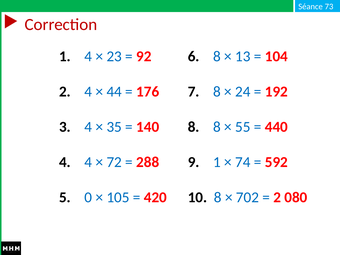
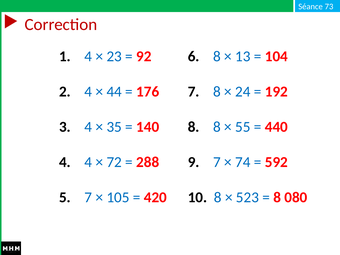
9 1: 1 -> 7
5 0: 0 -> 7
702: 702 -> 523
2 at (277, 197): 2 -> 8
